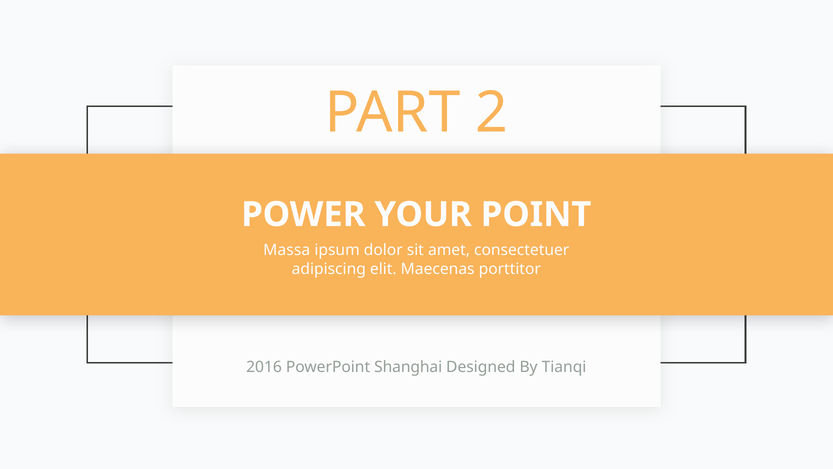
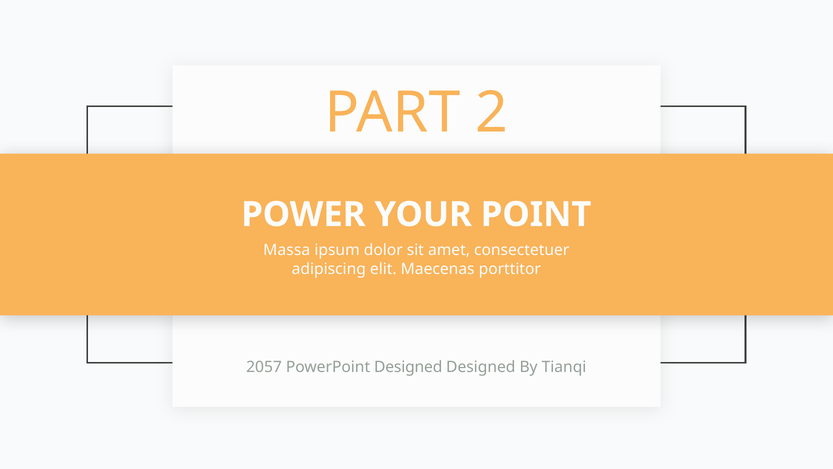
2016: 2016 -> 2057
PowerPoint Shanghai: Shanghai -> Designed
